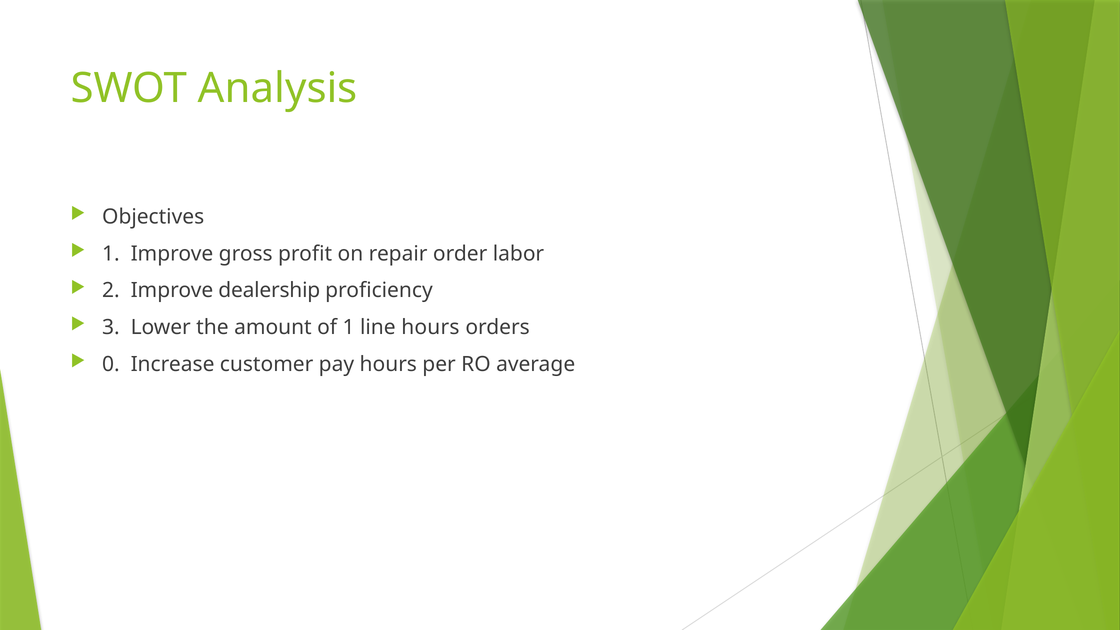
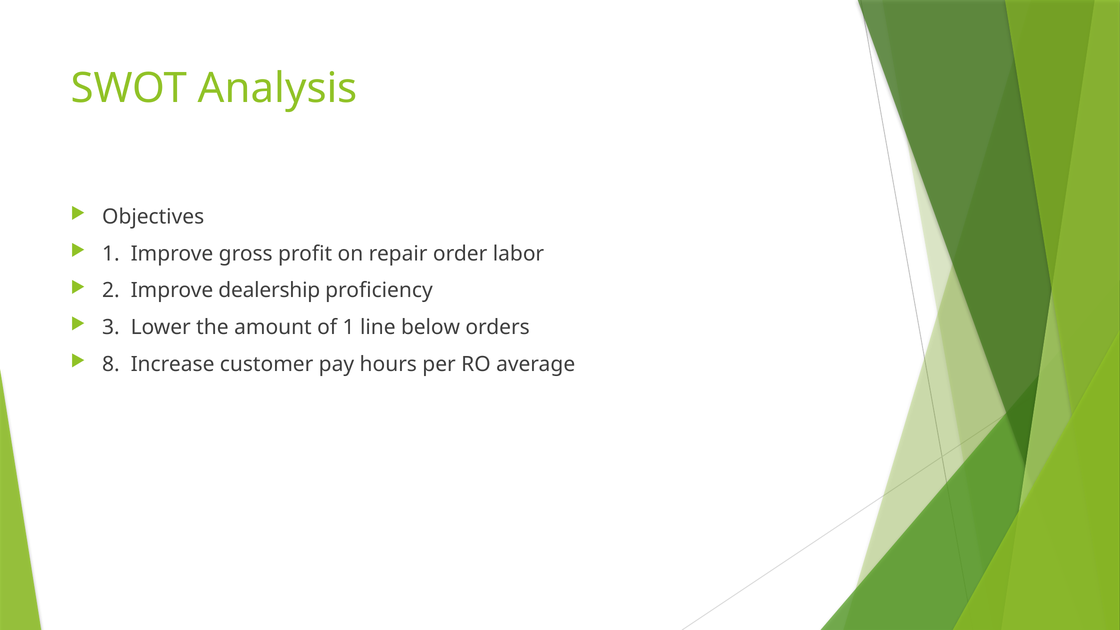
line hours: hours -> below
0: 0 -> 8
